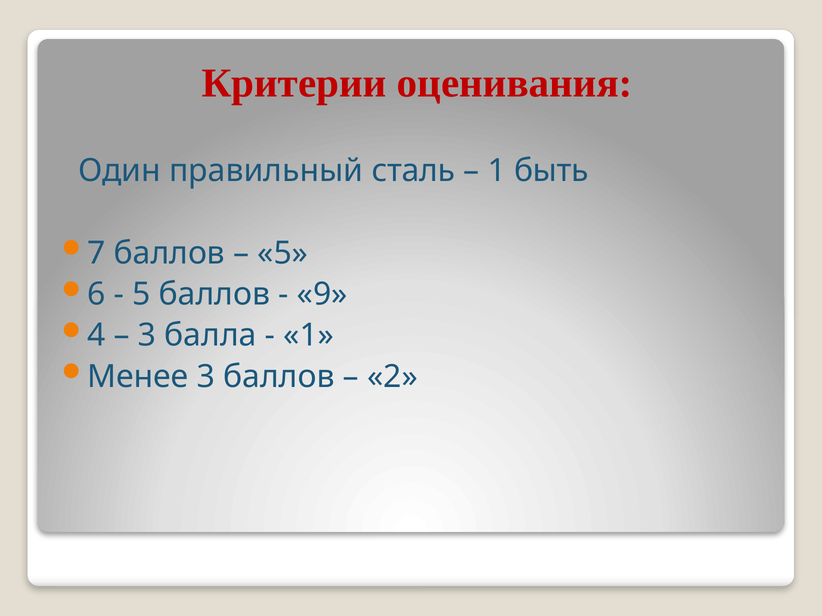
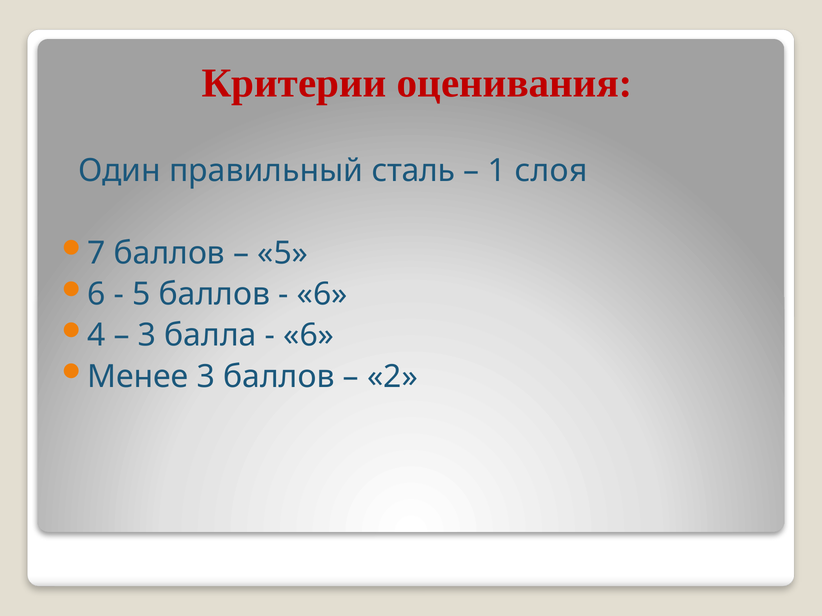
быть: быть -> слоя
9 at (322, 294): 9 -> 6
1 at (309, 336): 1 -> 6
